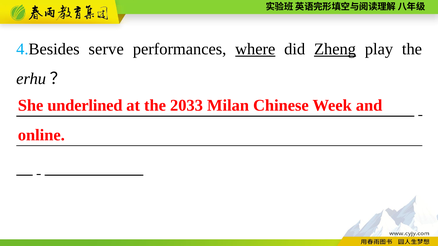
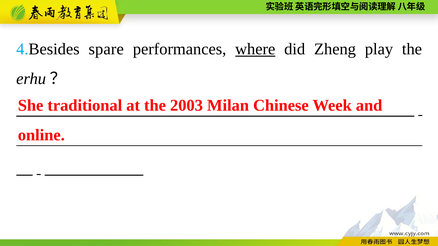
serve: serve -> spare
Zheng underline: present -> none
underlined: underlined -> traditional
2033: 2033 -> 2003
